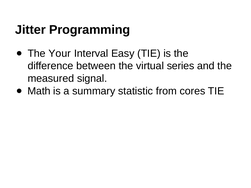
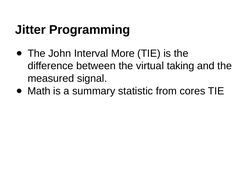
Your: Your -> John
Easy: Easy -> More
series: series -> taking
